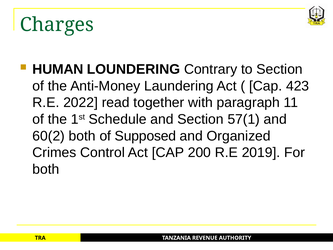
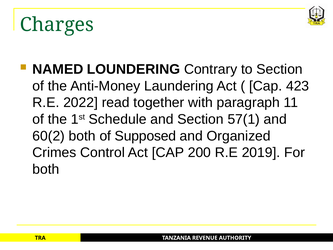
HUMAN: HUMAN -> NAMED
